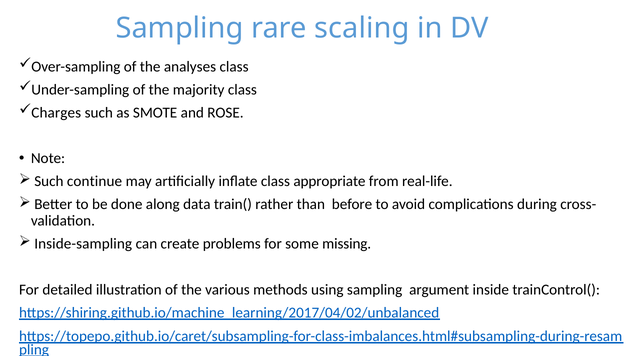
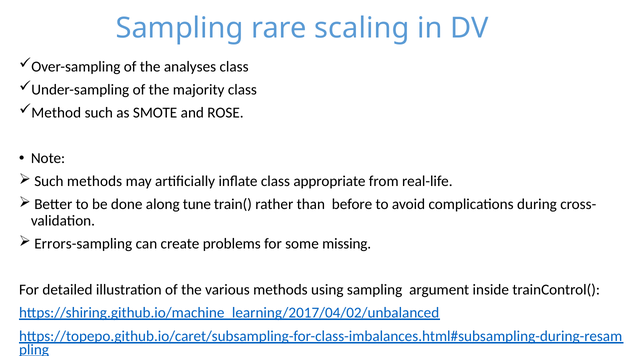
Charges: Charges -> Method
Such continue: continue -> methods
data: data -> tune
Inside-sampling: Inside-sampling -> Errors-sampling
